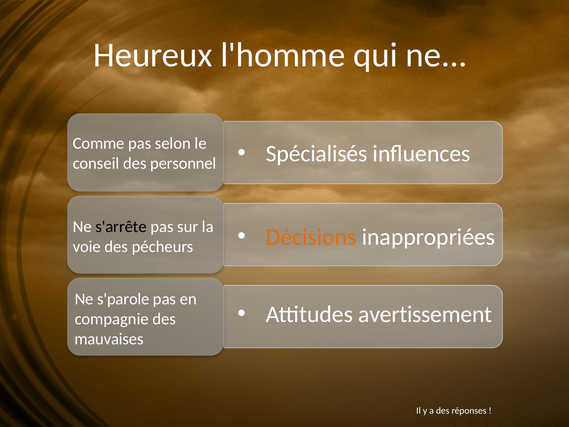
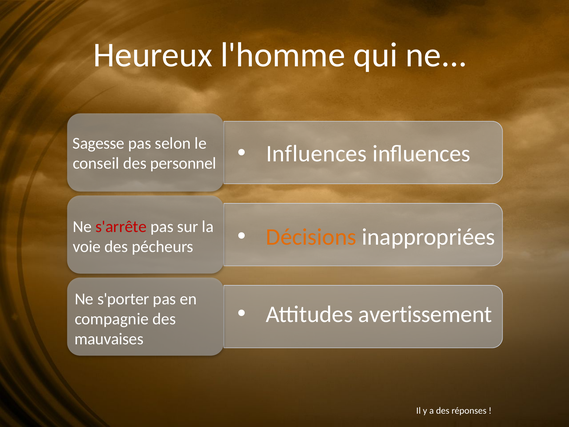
Comme: Comme -> Sagesse
Spécialisés at (317, 154): Spécialisés -> Influences
s'arrête colour: black -> red
s'parole: s'parole -> s'porter
